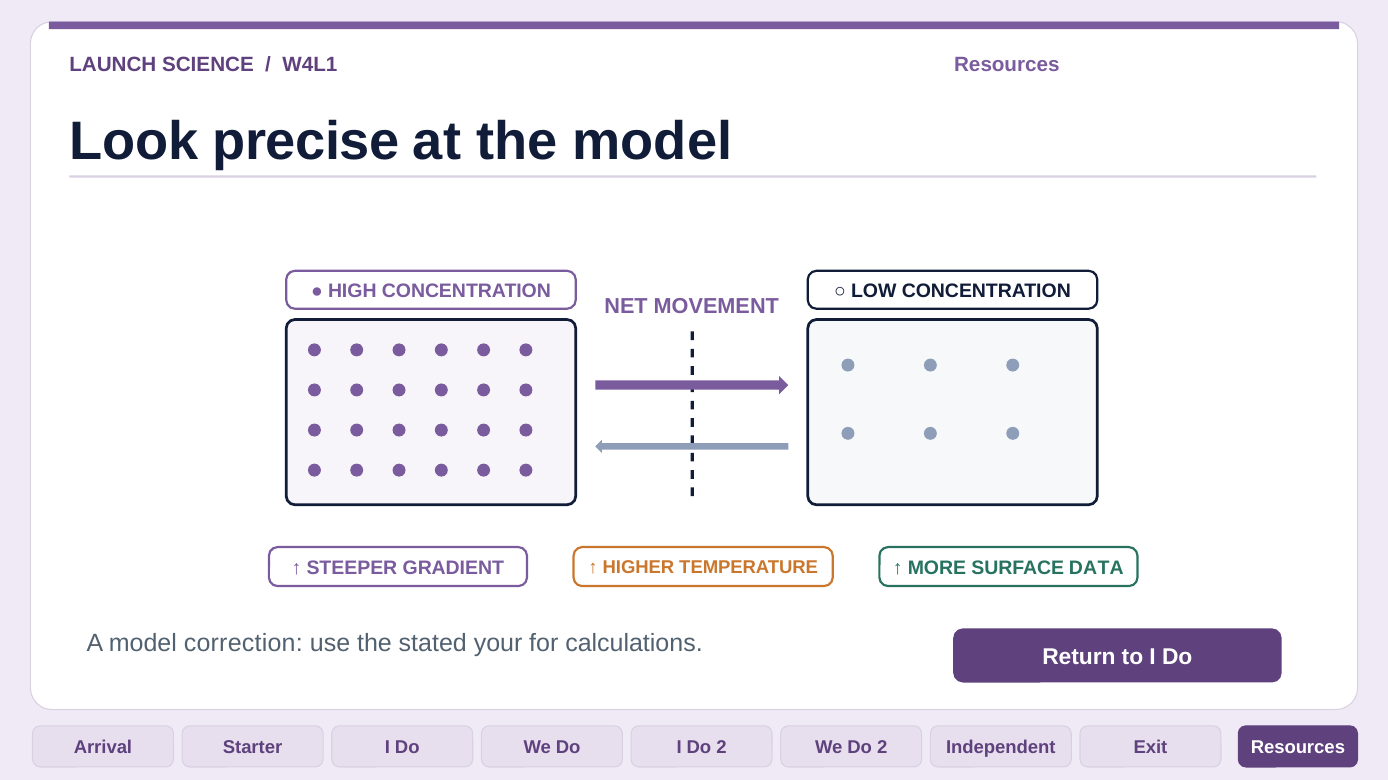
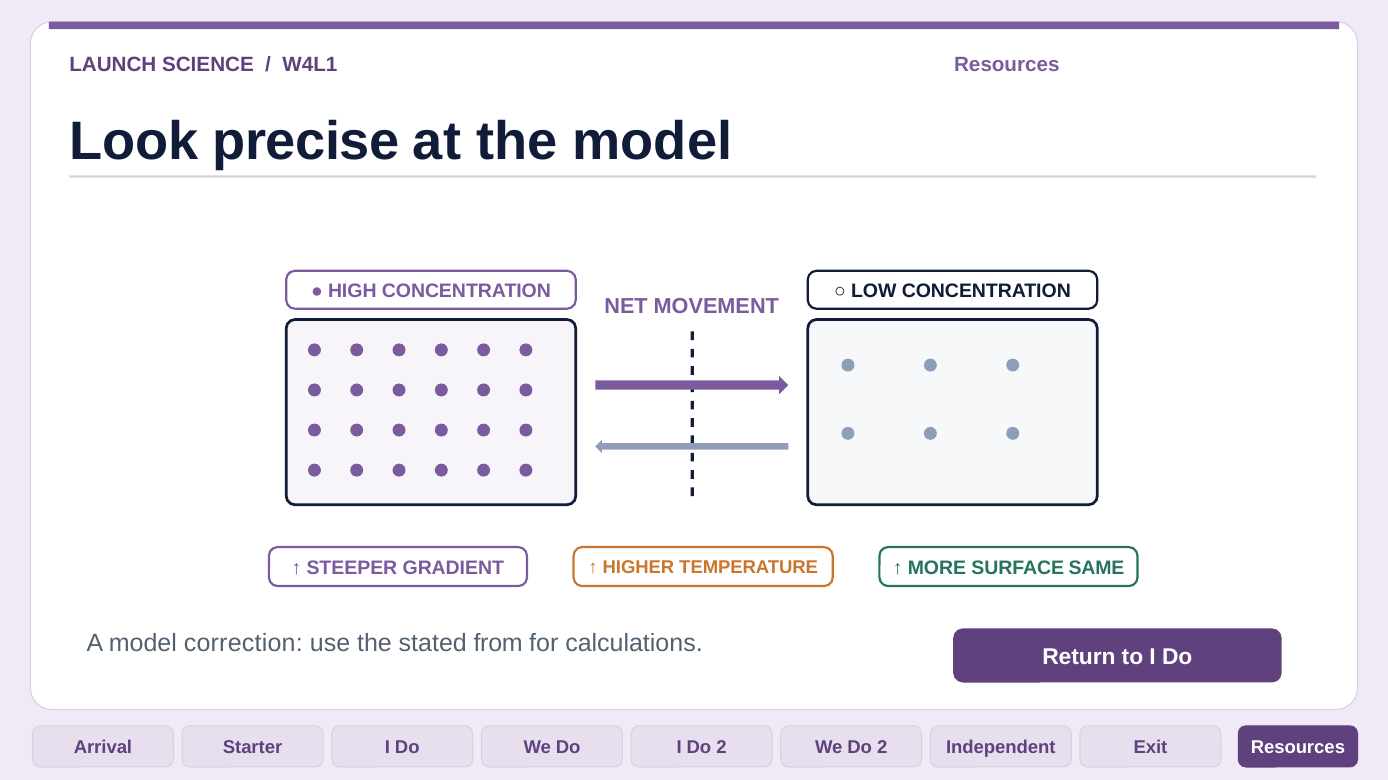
DATA: DATA -> SAME
your: your -> from
